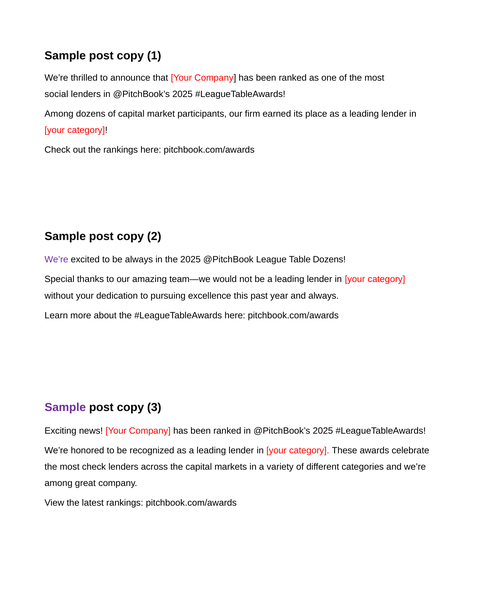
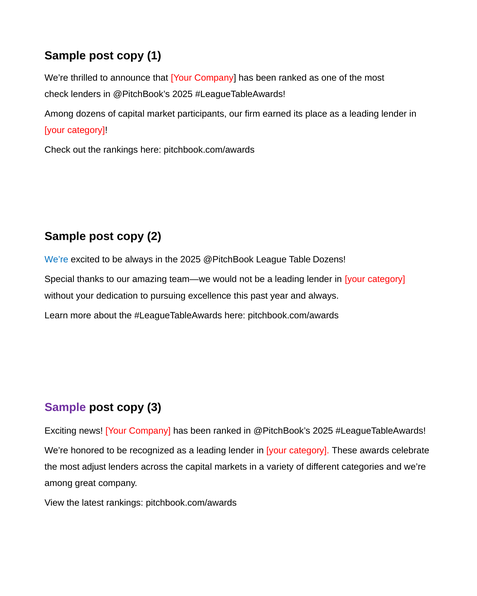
social at (56, 94): social -> check
We’re at (56, 260) colour: purple -> blue
most check: check -> adjust
